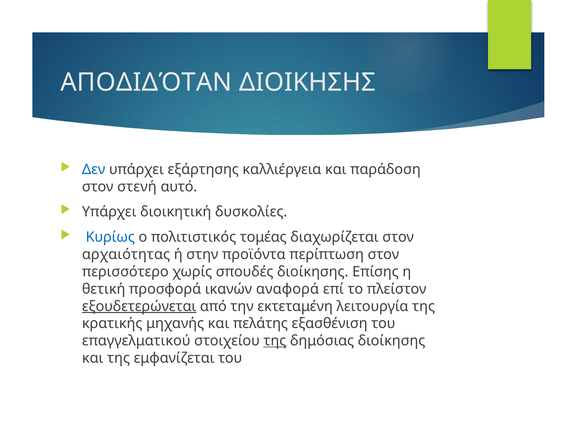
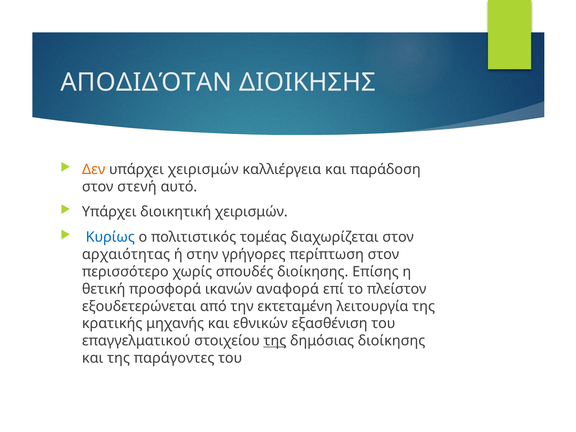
Δεν colour: blue -> orange
υπάρχει εξάρτησης: εξάρτησης -> χειρισμών
διοικητική δυσκολίες: δυσκολίες -> χειρισμών
προϊόντα: προϊόντα -> γρήγορες
εξουδετερώνεται underline: present -> none
πελάτης: πελάτης -> εθνικών
εμφανίζεται: εμφανίζεται -> παράγοντες
